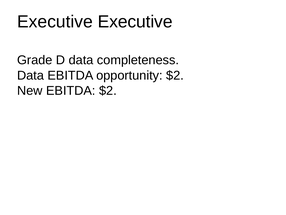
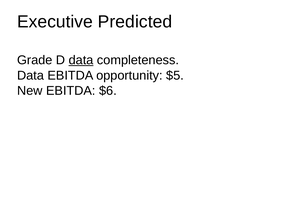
Executive Executive: Executive -> Predicted
data at (81, 60) underline: none -> present
opportunity $2: $2 -> $5
EBITDA $2: $2 -> $6
